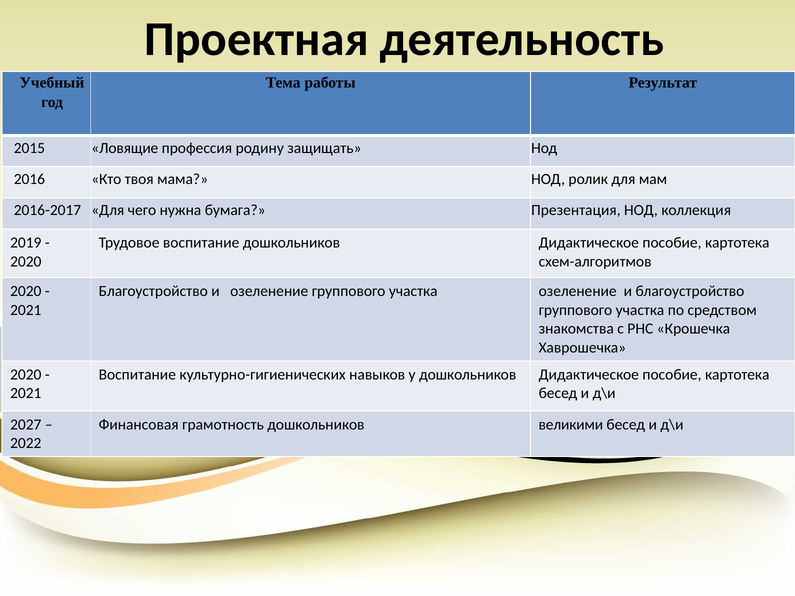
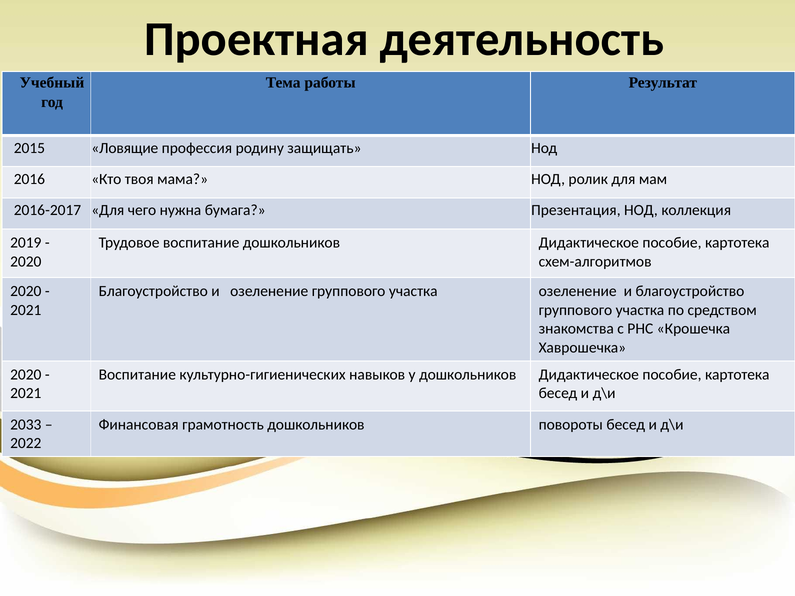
2027: 2027 -> 2033
великими: великими -> повороты
